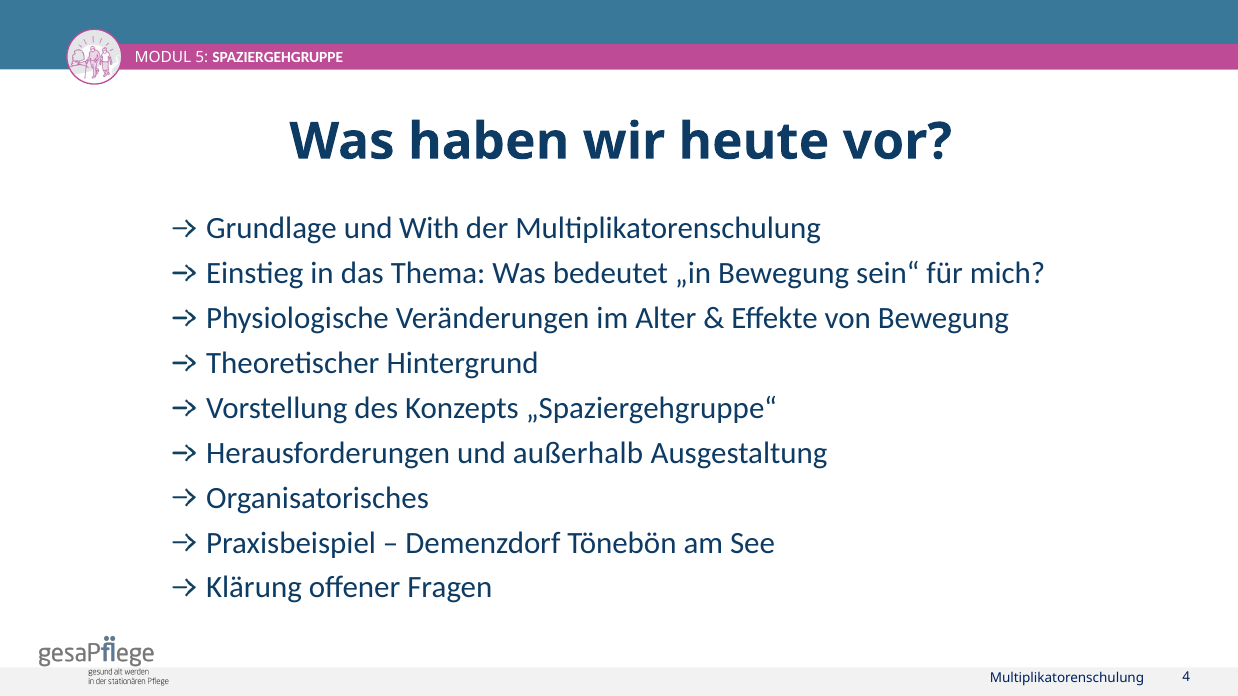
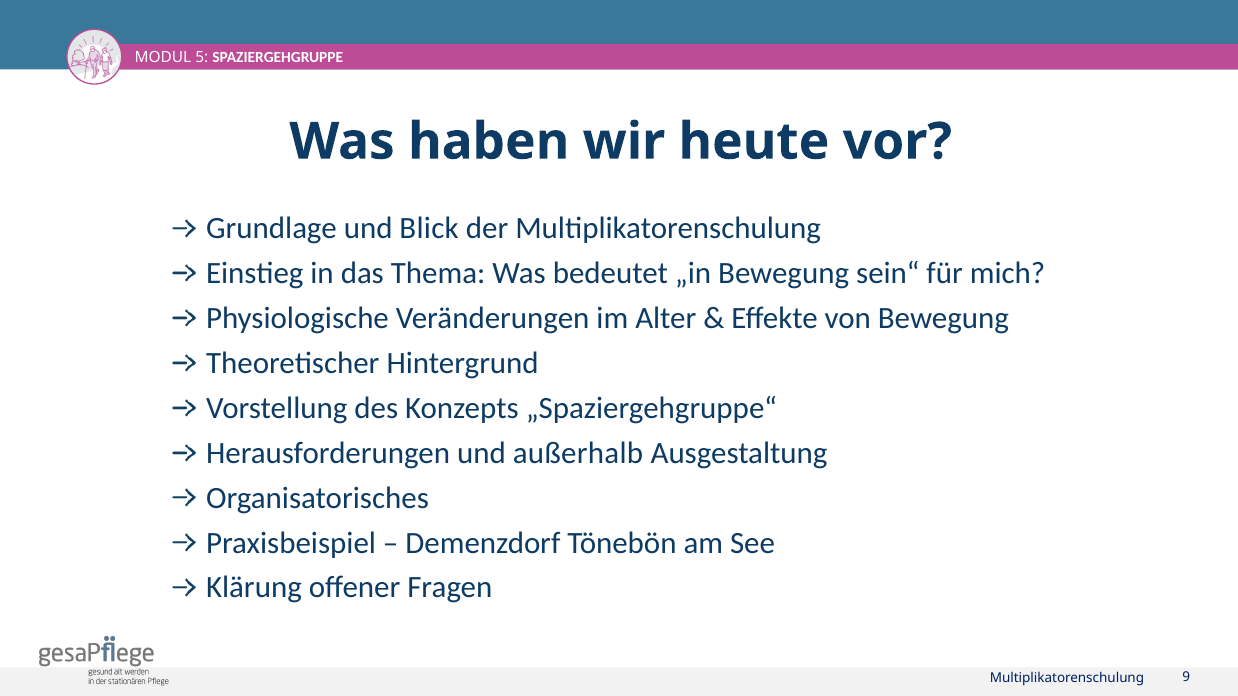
With: With -> Blick
4: 4 -> 9
